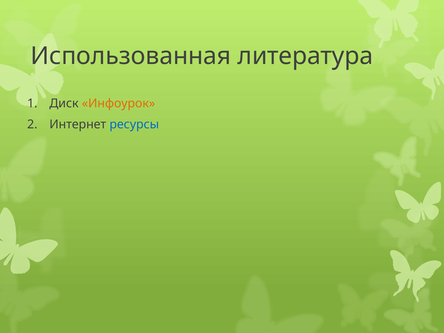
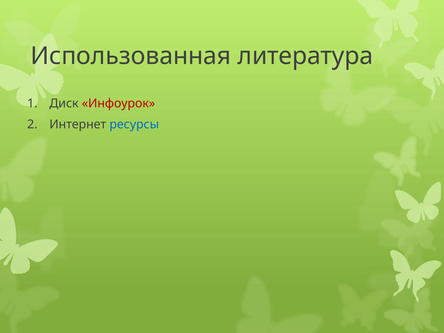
Инфоурок colour: orange -> red
